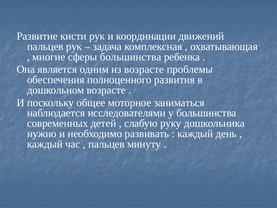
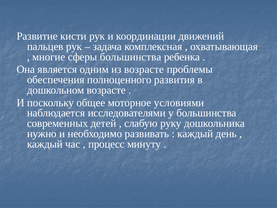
заниматься: заниматься -> условиями
пальцев at (106, 144): пальцев -> процесс
